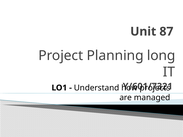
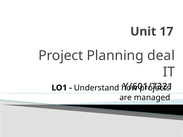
87: 87 -> 17
long: long -> deal
